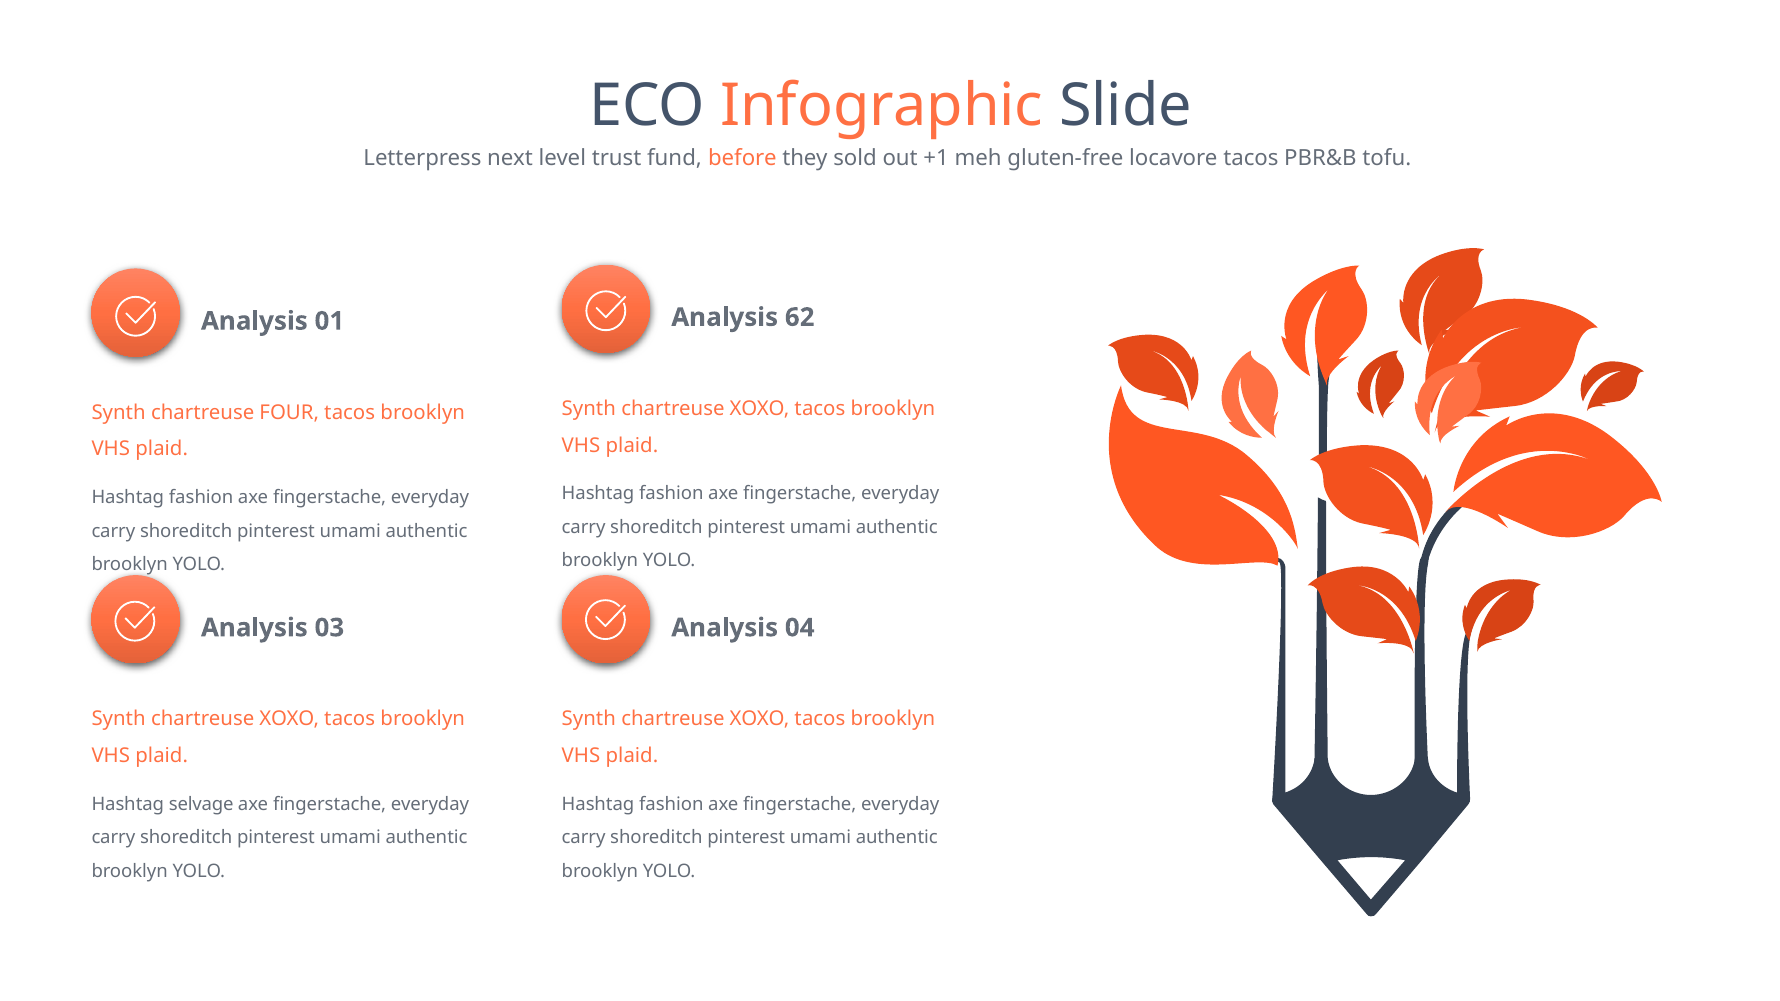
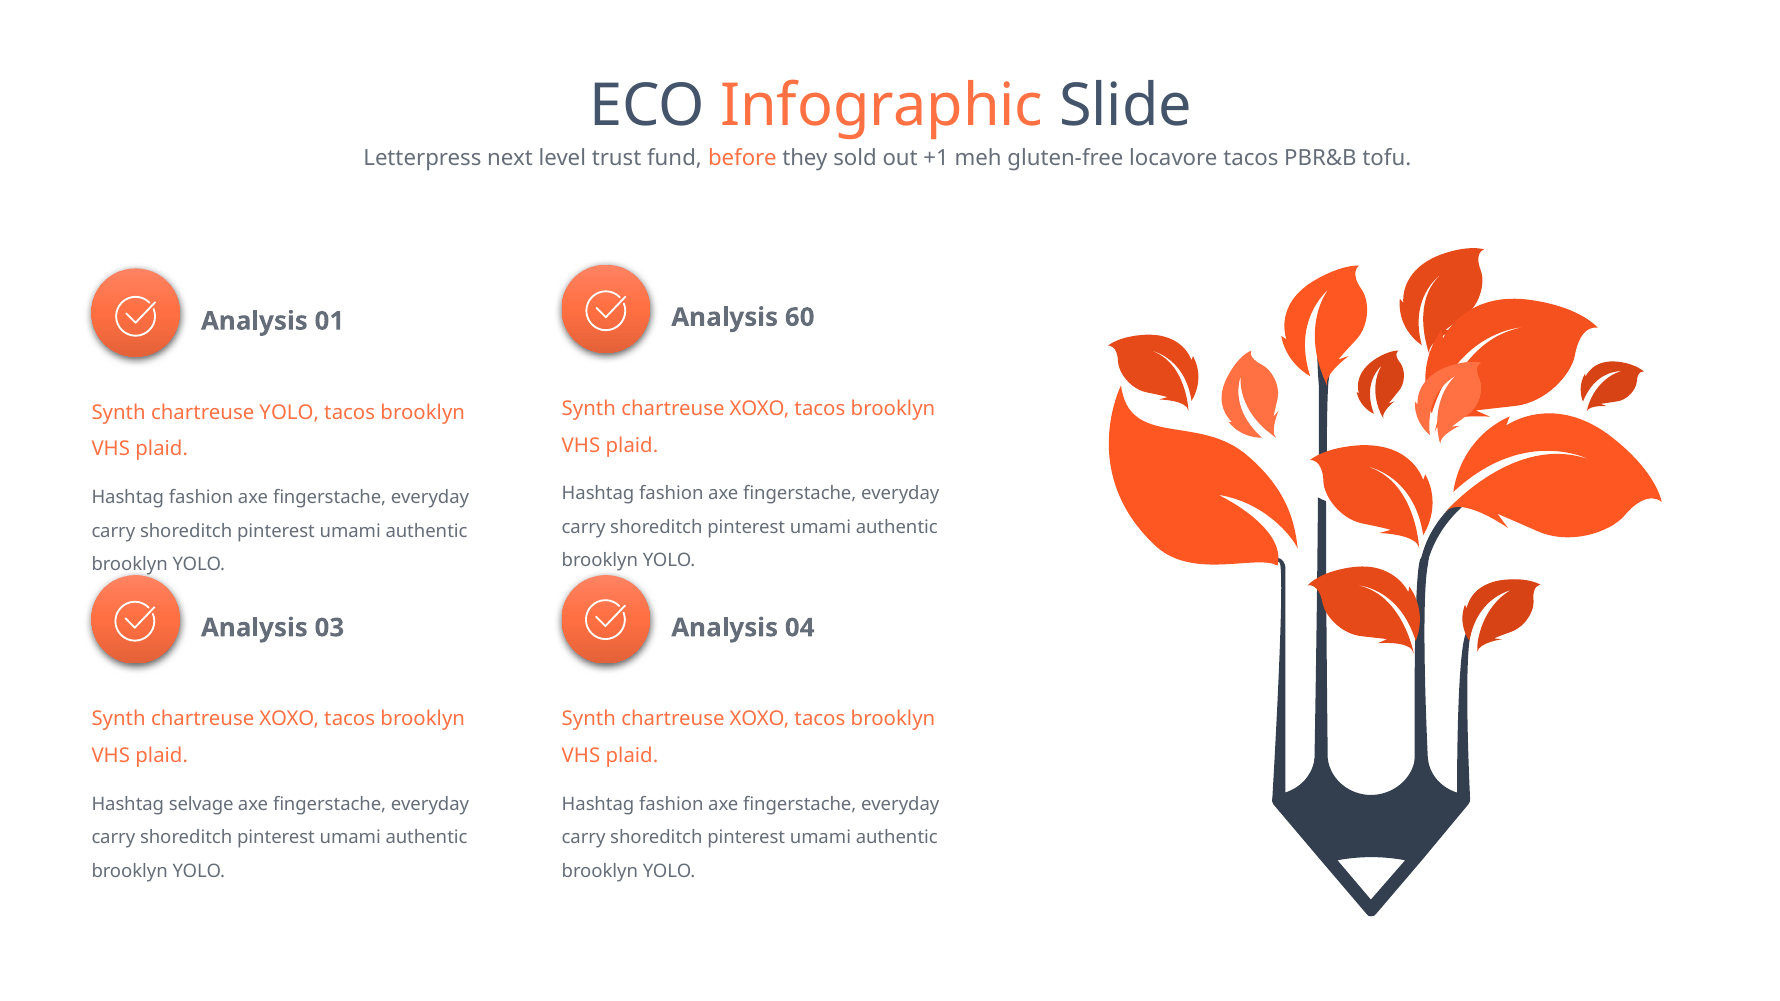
62: 62 -> 60
chartreuse FOUR: FOUR -> YOLO
